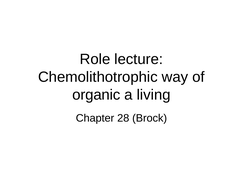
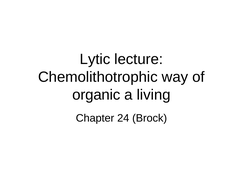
Role: Role -> Lytic
28: 28 -> 24
